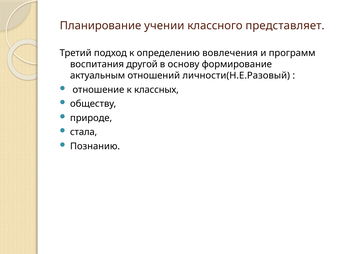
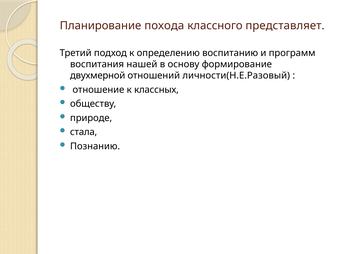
учении: учении -> похода
вовлечения: вовлечения -> воспитанию
другой: другой -> нашей
актуальным: актуальным -> двухмерной
